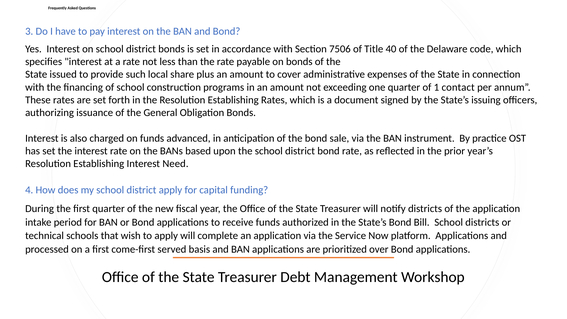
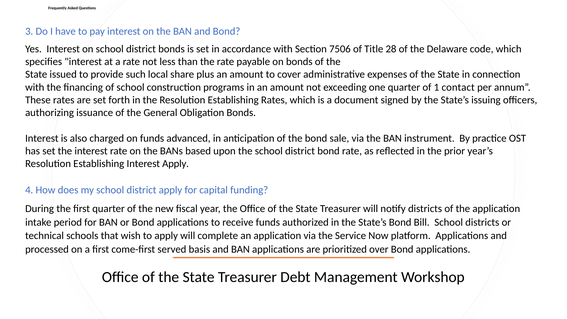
40: 40 -> 28
Interest Need: Need -> Apply
